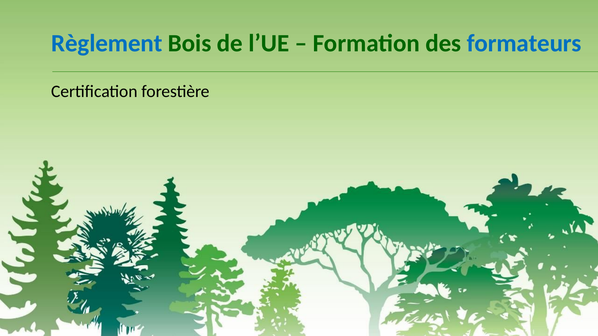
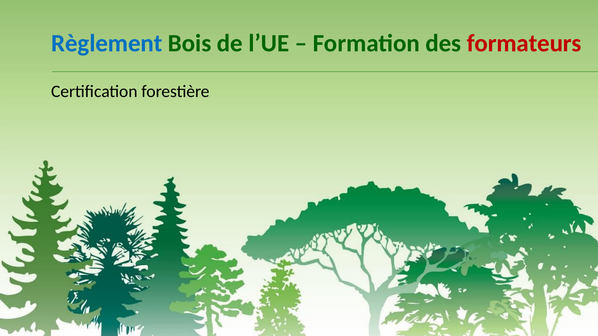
formateurs colour: blue -> red
